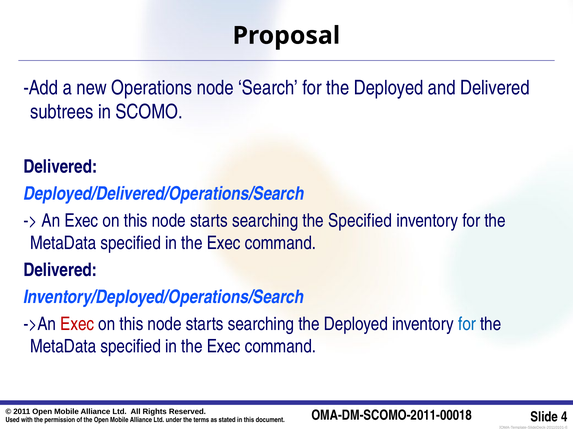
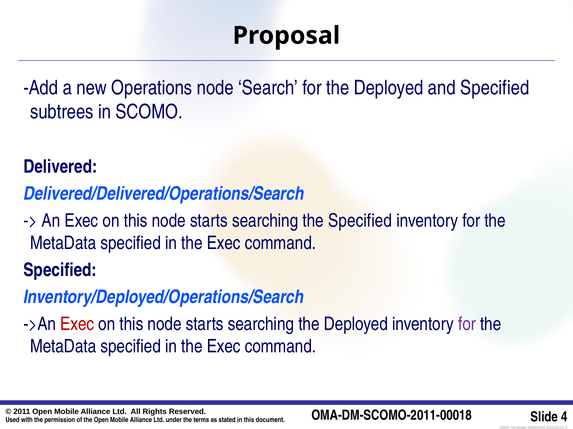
and Delivered: Delivered -> Specified
Deployed/Delivered/Operations/Search: Deployed/Delivered/Operations/Search -> Delivered/Delivered/Operations/Search
Delivered at (60, 271): Delivered -> Specified
for at (467, 325) colour: blue -> purple
